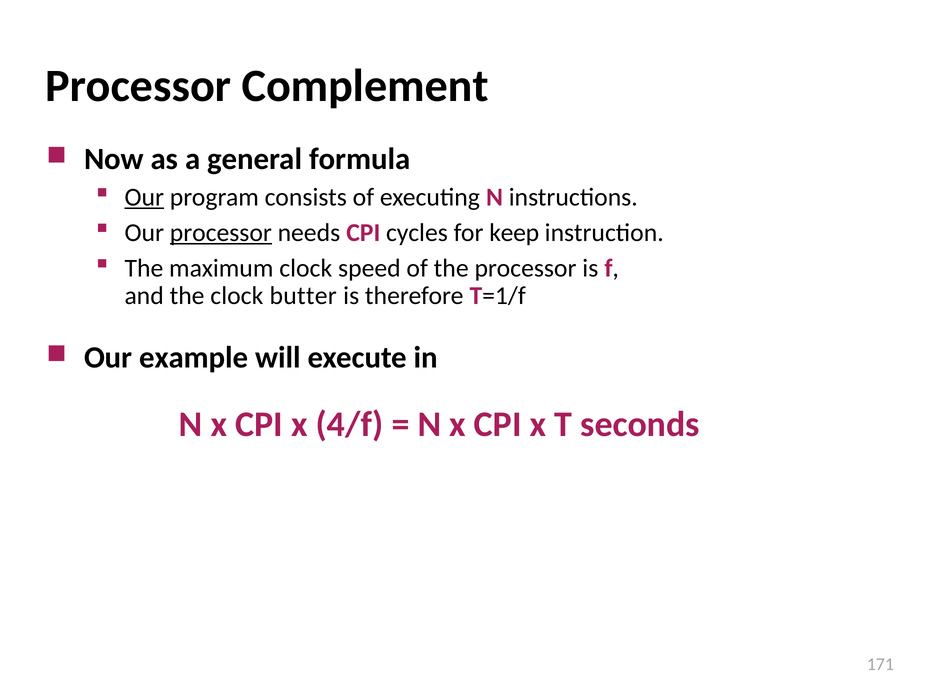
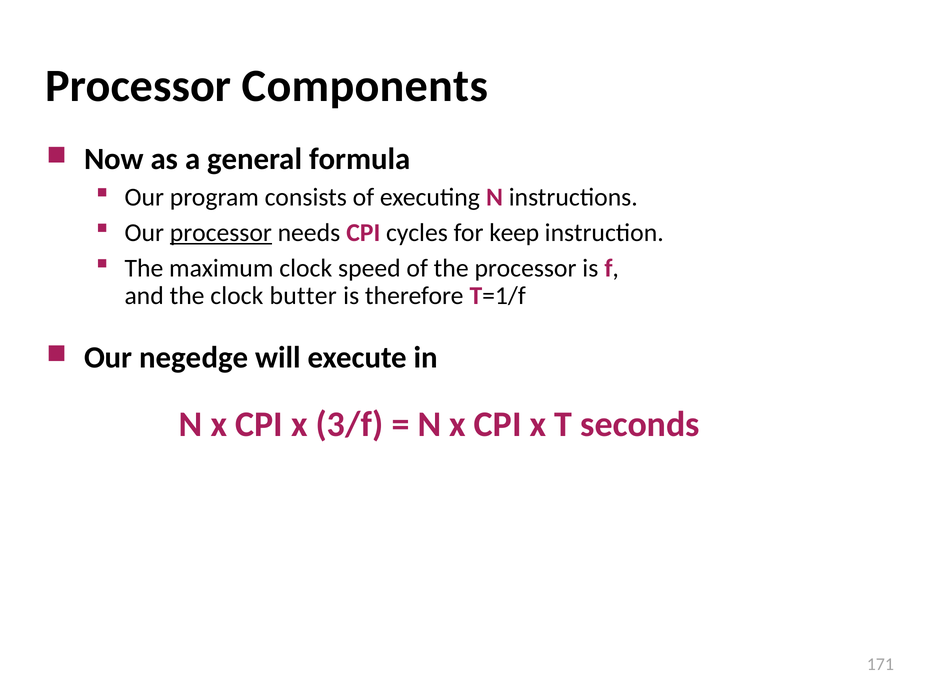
Complement: Complement -> Components
Our at (144, 197) underline: present -> none
example: example -> negedge
4/f: 4/f -> 3/f
